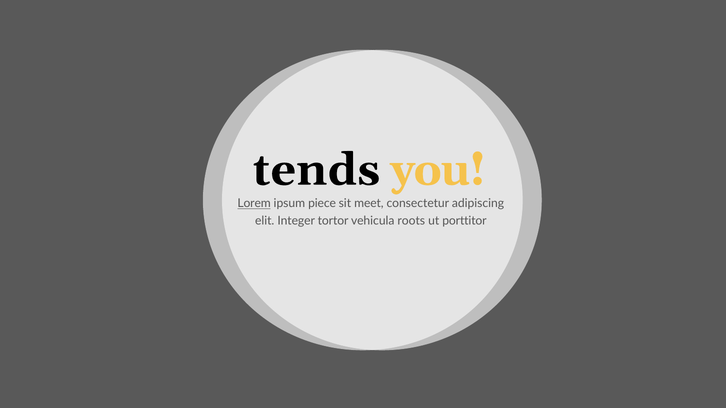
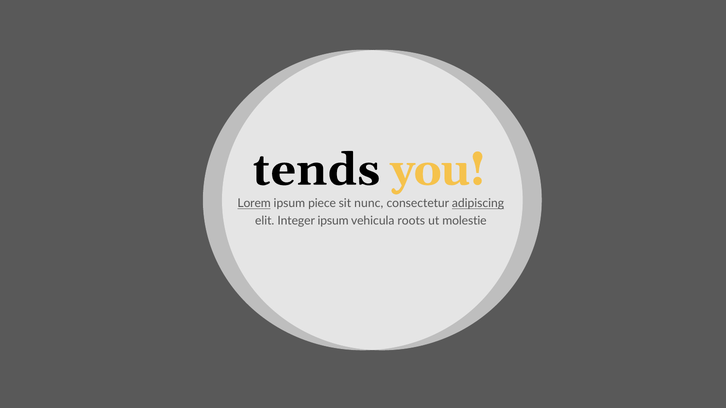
meet: meet -> nunc
adipiscing underline: none -> present
Integer tortor: tortor -> ipsum
porttitor: porttitor -> molestie
